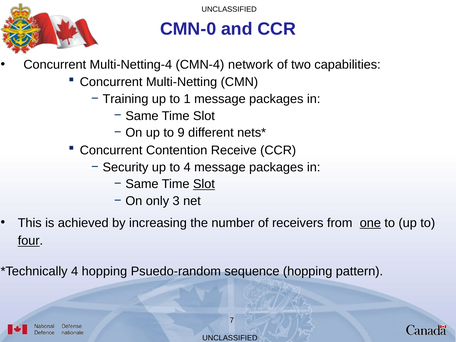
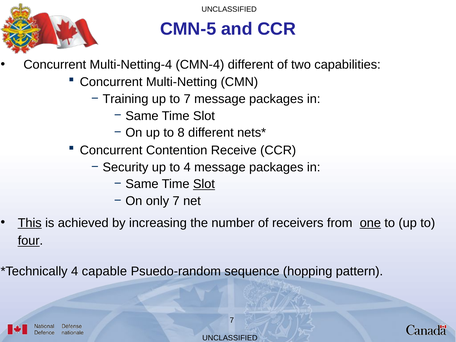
CMN-0: CMN-0 -> CMN-5
CMN-4 network: network -> different
to 1: 1 -> 7
9: 9 -> 8
only 3: 3 -> 7
This underline: none -> present
4 hopping: hopping -> capable
